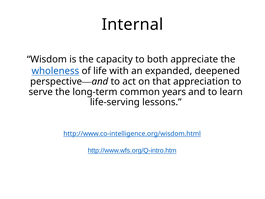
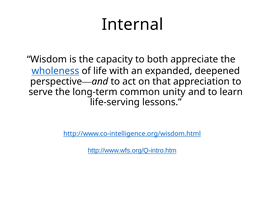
years: years -> unity
